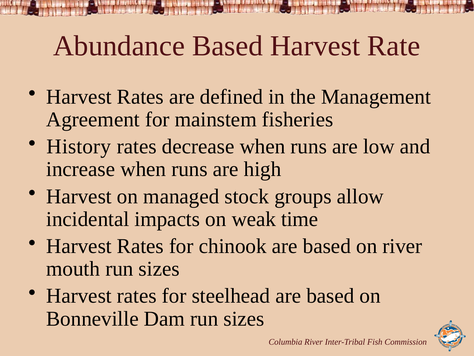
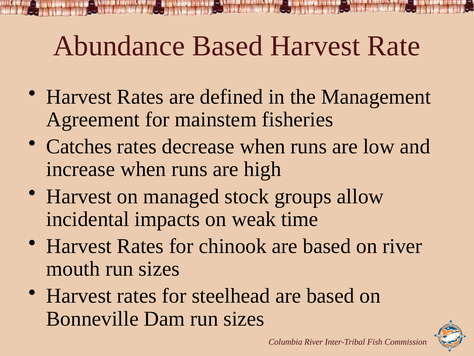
History: History -> Catches
